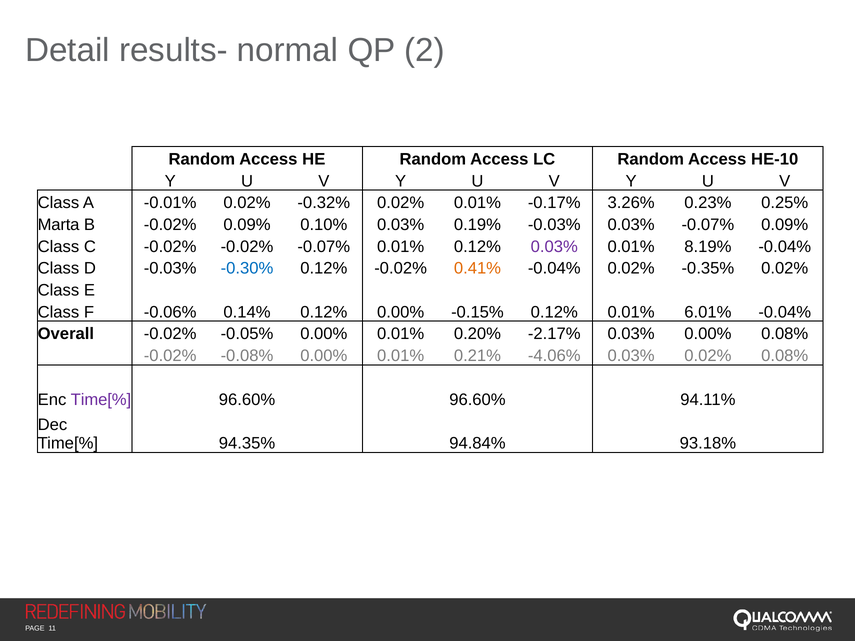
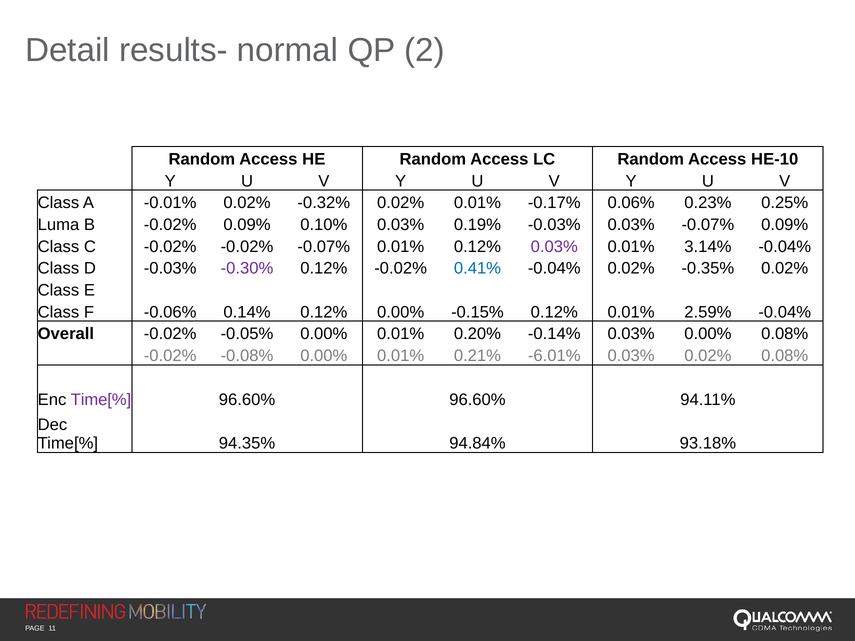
3.26%: 3.26% -> 0.06%
Marta: Marta -> Luma
8.19%: 8.19% -> 3.14%
-0.30% colour: blue -> purple
0.41% colour: orange -> blue
6.01%: 6.01% -> 2.59%
-2.17%: -2.17% -> -0.14%
-4.06%: -4.06% -> -6.01%
